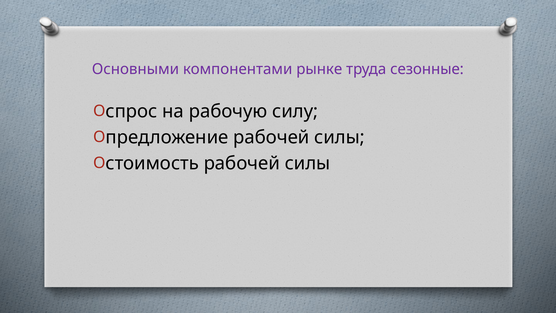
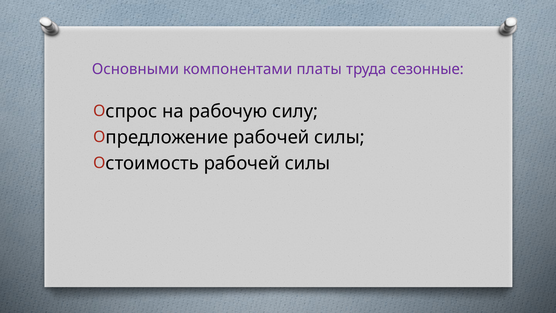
рынке: рынке -> платы
